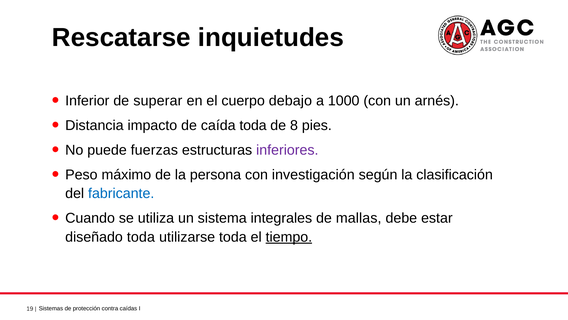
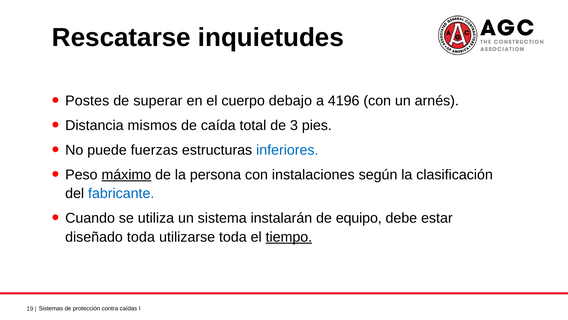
Inferior: Inferior -> Postes
1000: 1000 -> 4196
impacto: impacto -> mismos
caída toda: toda -> total
8: 8 -> 3
inferiores colour: purple -> blue
máximo underline: none -> present
investigación: investigación -> instalaciones
integrales: integrales -> instalarán
mallas: mallas -> equipo
